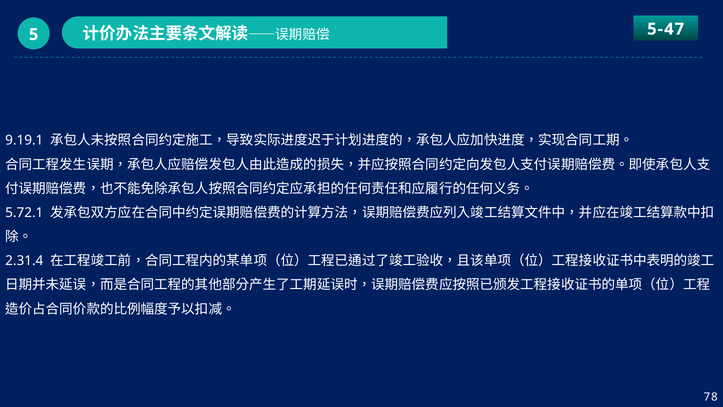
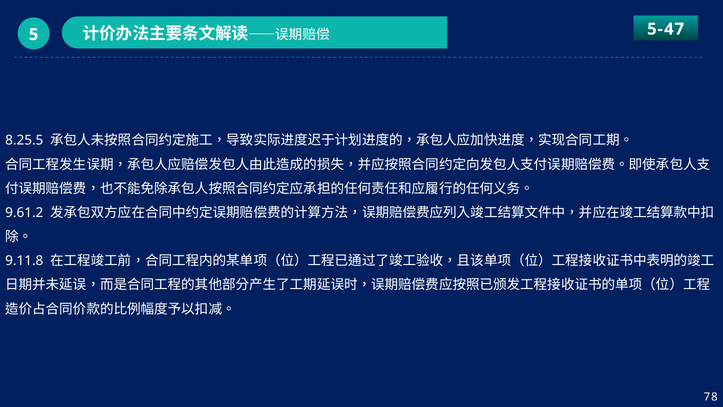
9.19.1: 9.19.1 -> 8.25.5
5.72.1: 5.72.1 -> 9.61.2
2.31.4: 2.31.4 -> 9.11.8
